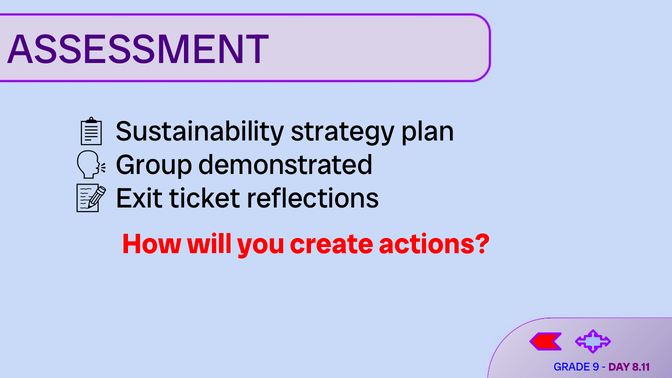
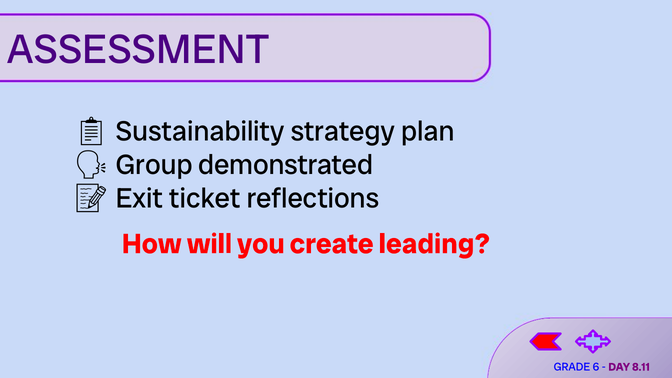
actions: actions -> leading
9: 9 -> 6
